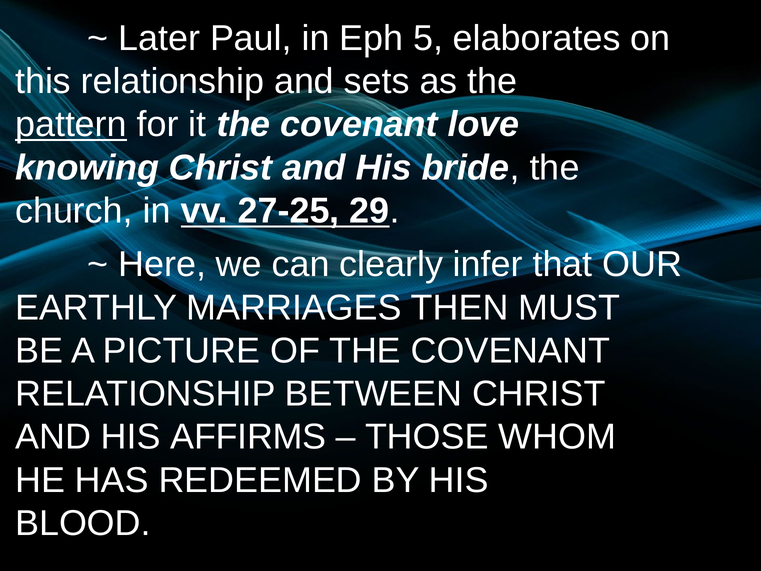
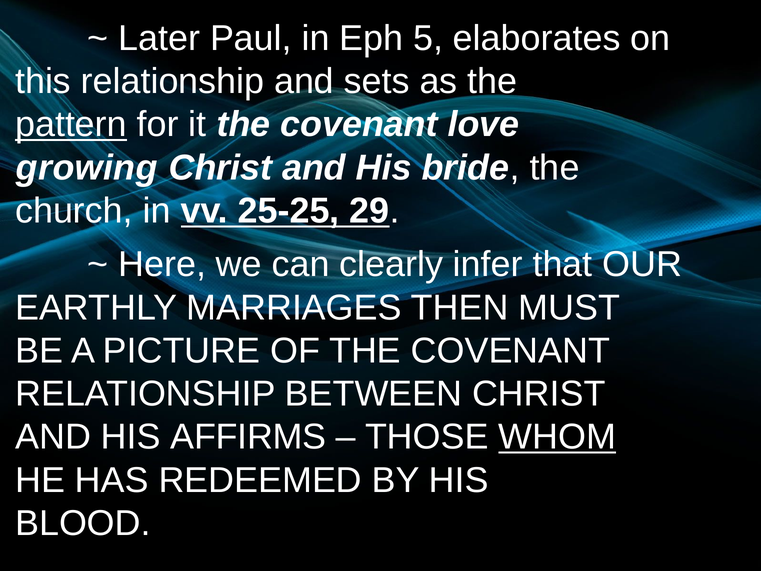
knowing: knowing -> growing
27-25: 27-25 -> 25-25
WHOM underline: none -> present
